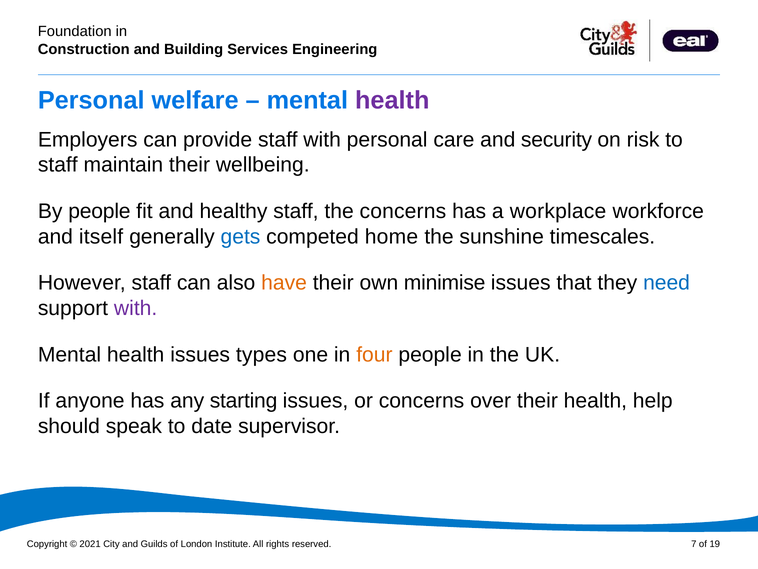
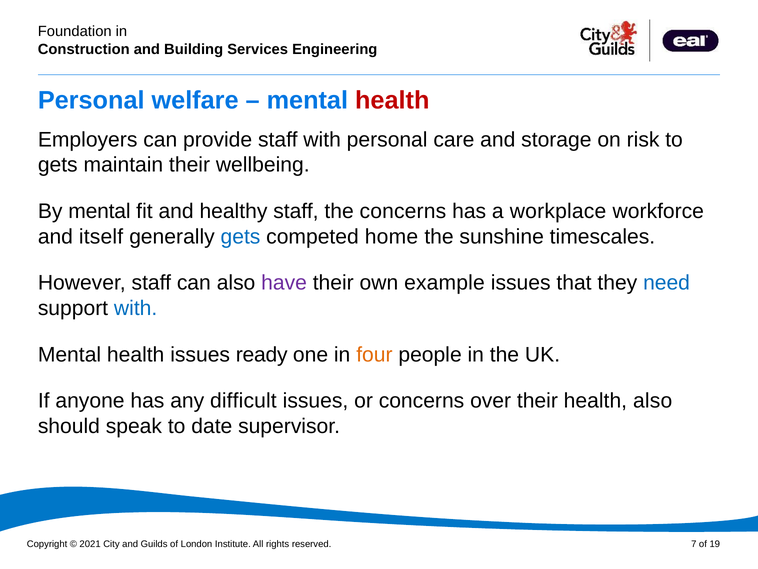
health at (392, 100) colour: purple -> red
security: security -> storage
staff at (58, 165): staff -> gets
By people: people -> mental
have colour: orange -> purple
minimise: minimise -> example
with at (136, 308) colour: purple -> blue
types: types -> ready
starting: starting -> difficult
health help: help -> also
